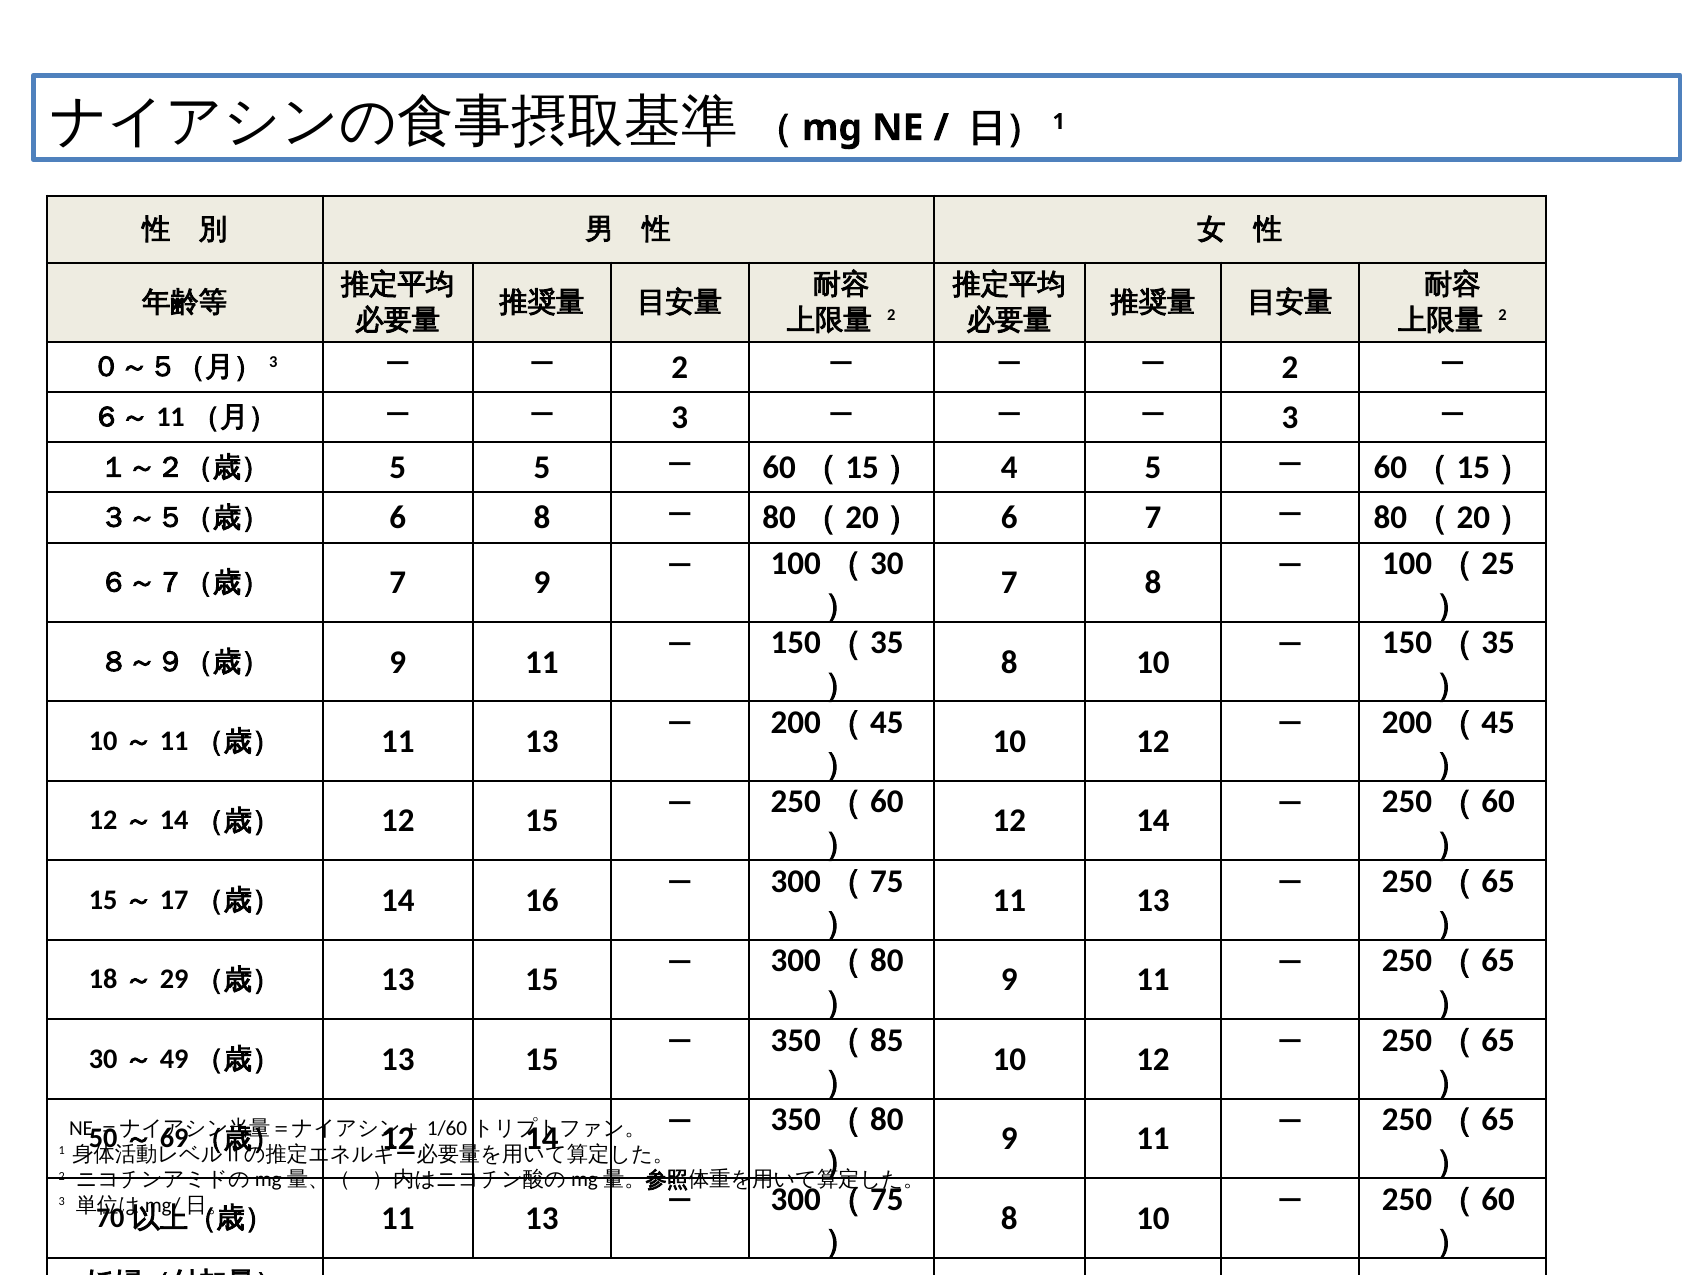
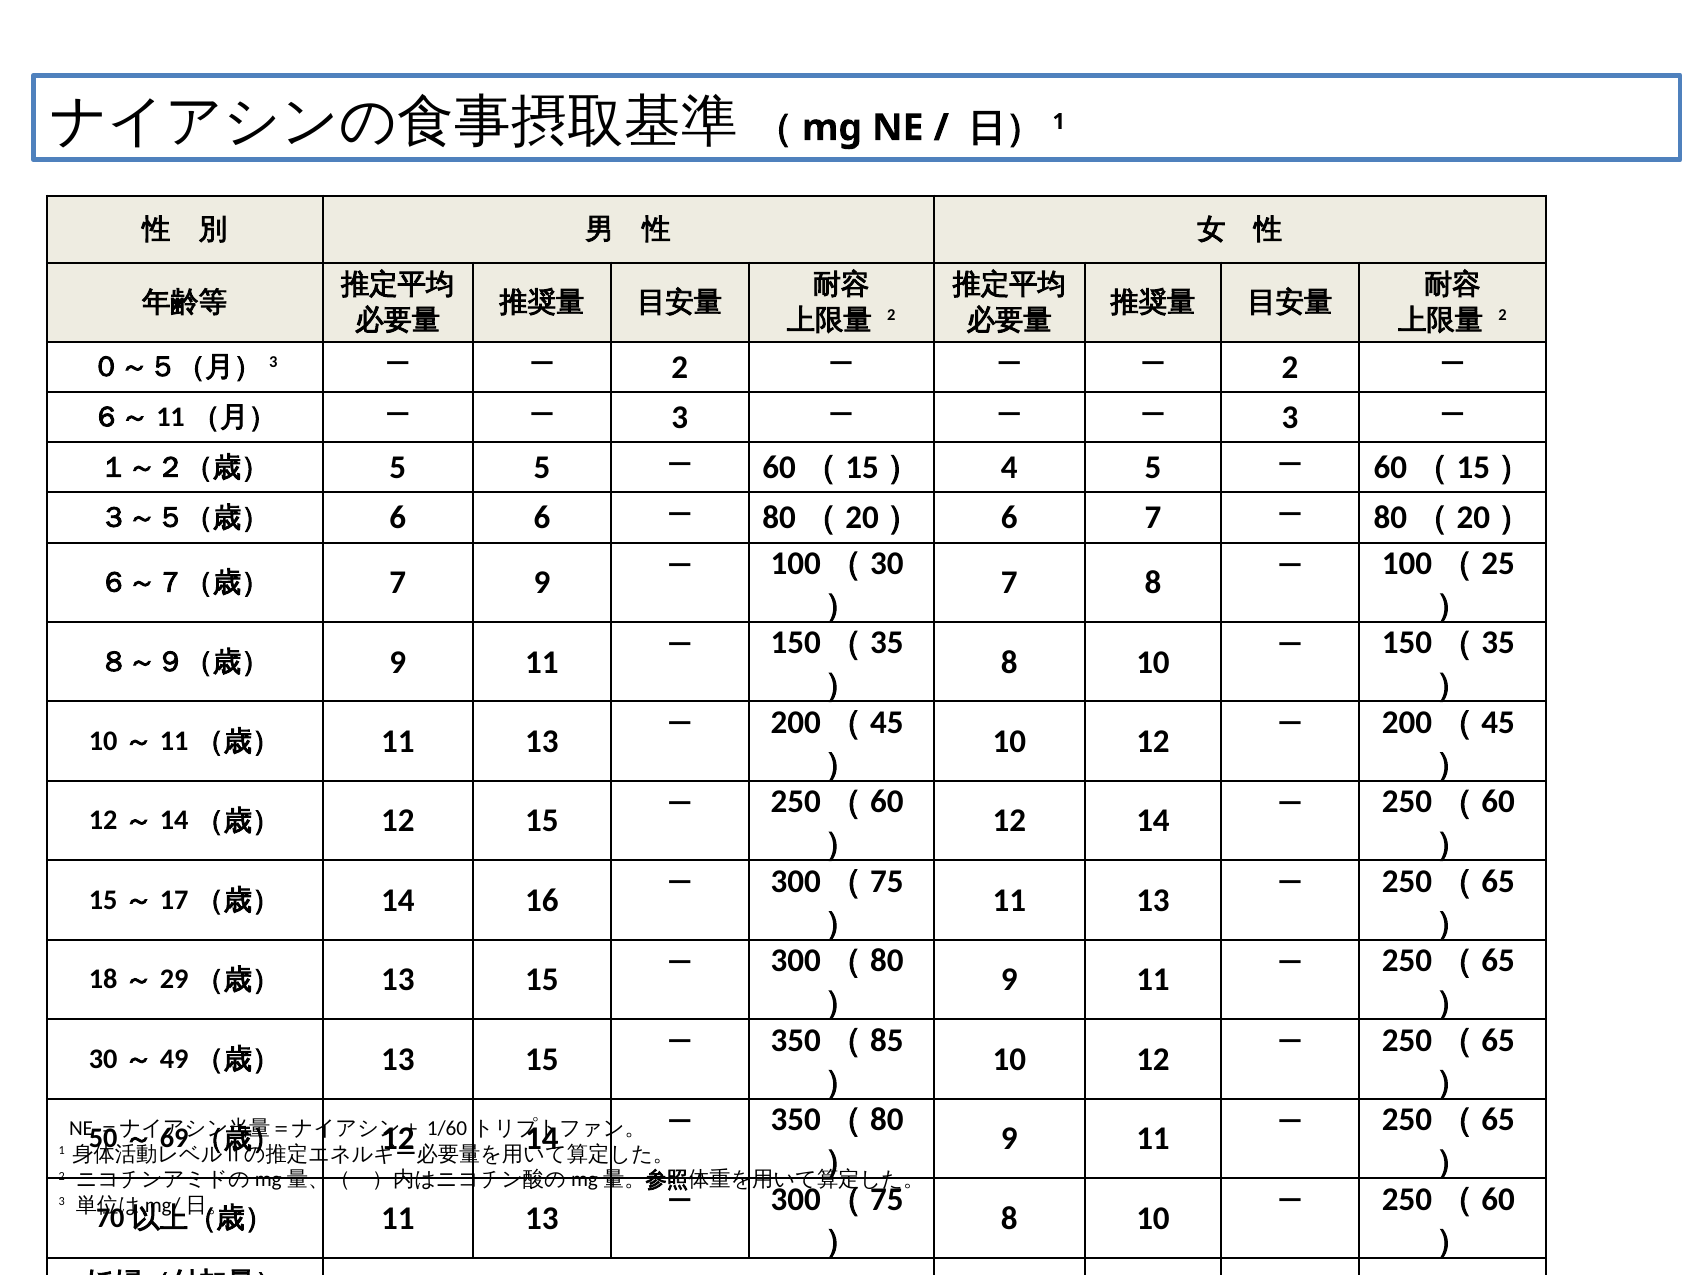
6 8: 8 -> 6
